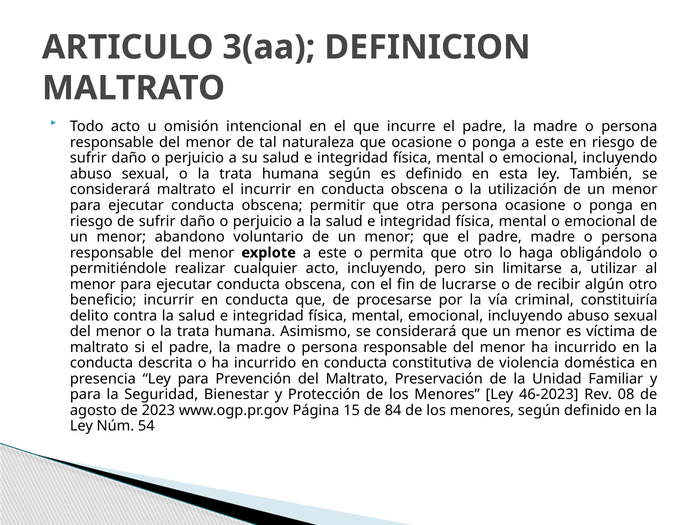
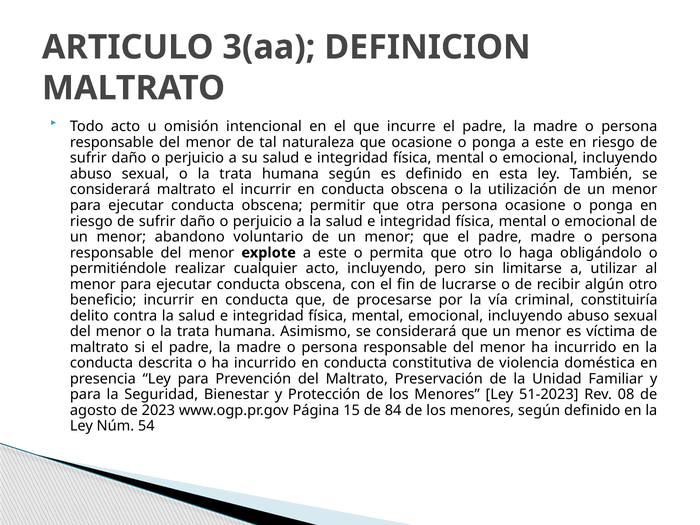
46-2023: 46-2023 -> 51-2023
